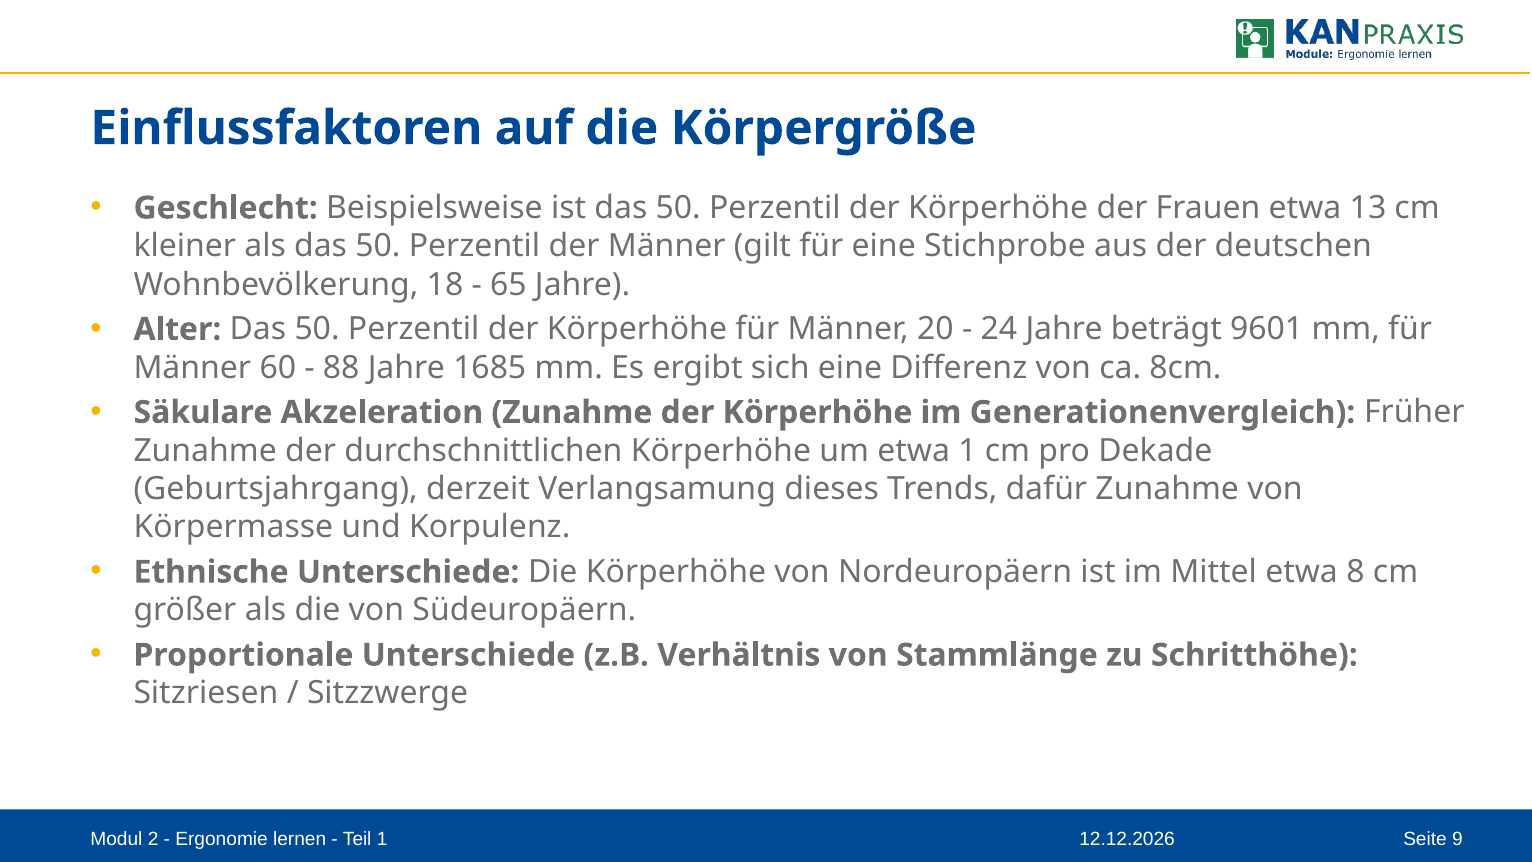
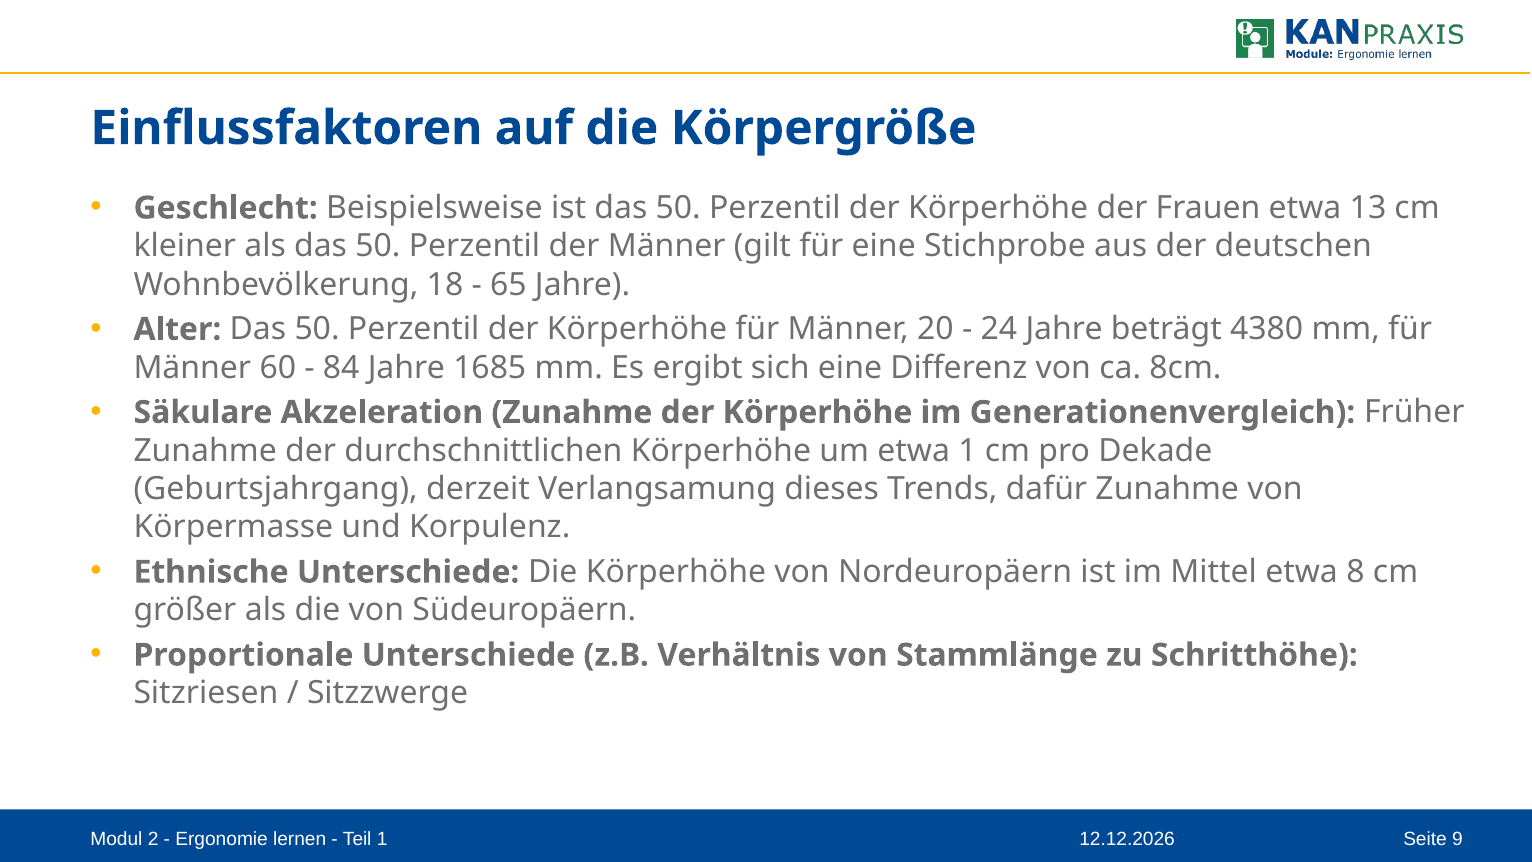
9601: 9601 -> 4380
88: 88 -> 84
